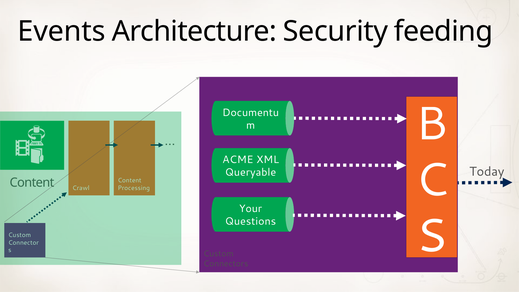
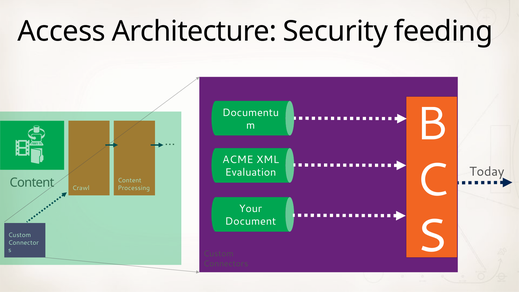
Events: Events -> Access
Queryable: Queryable -> Evaluation
Questions: Questions -> Document
